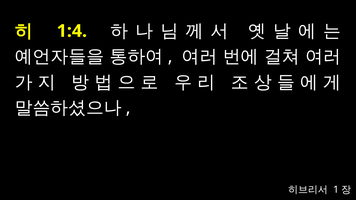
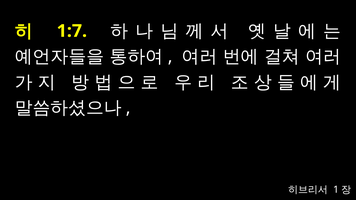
1:4: 1:4 -> 1:7
